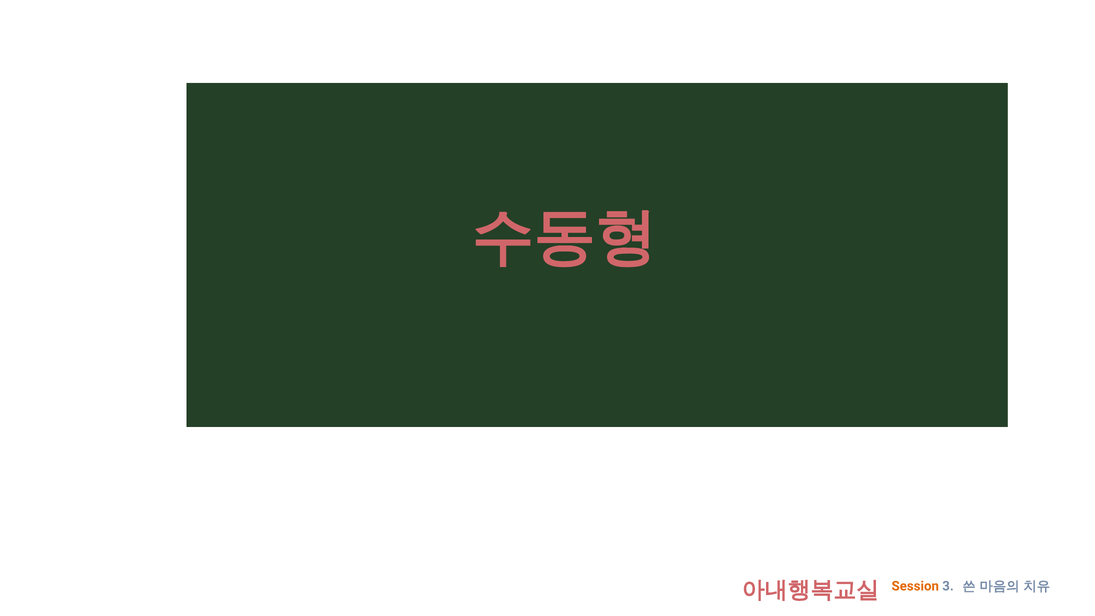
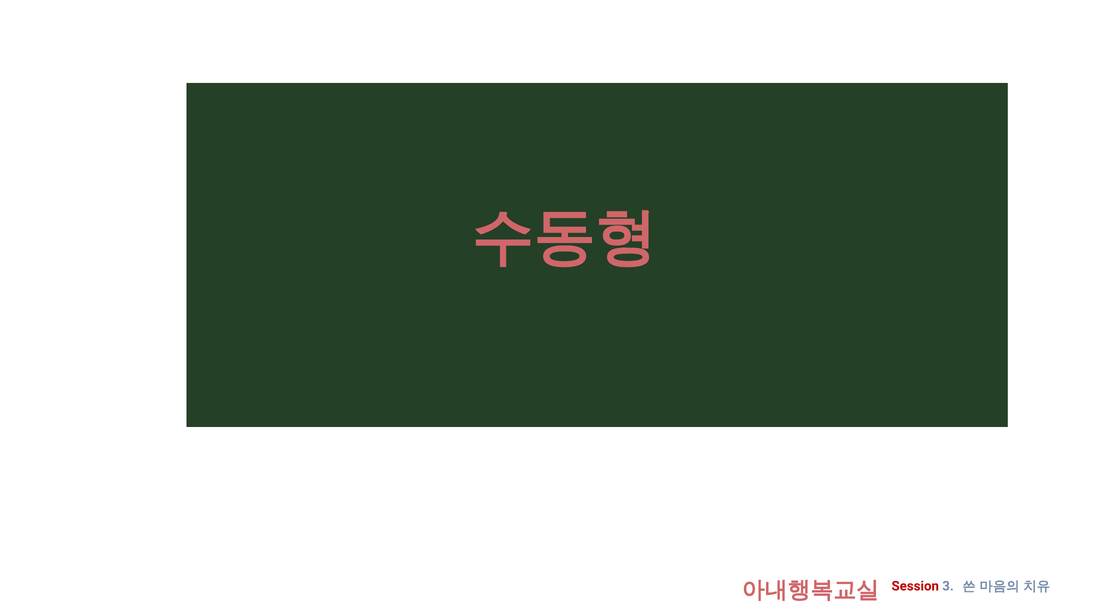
Session colour: orange -> red
